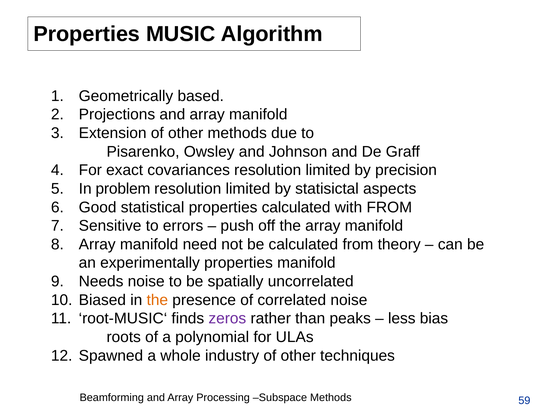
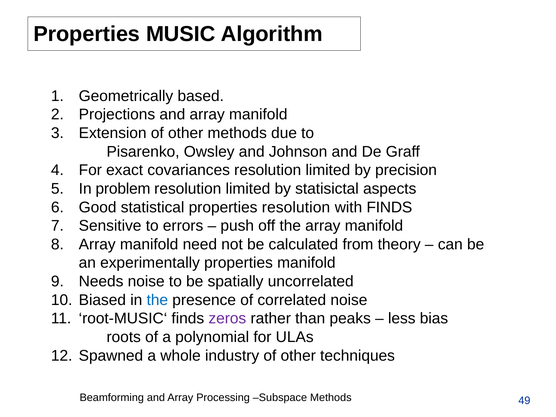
properties calculated: calculated -> resolution
with FROM: FROM -> FINDS
the at (157, 300) colour: orange -> blue
59: 59 -> 49
